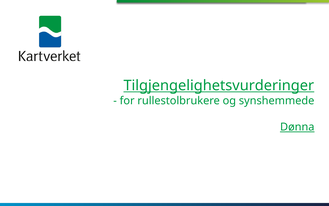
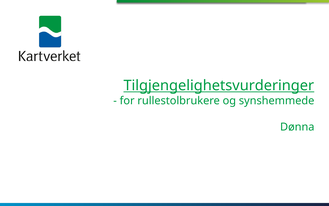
Dønna underline: present -> none
